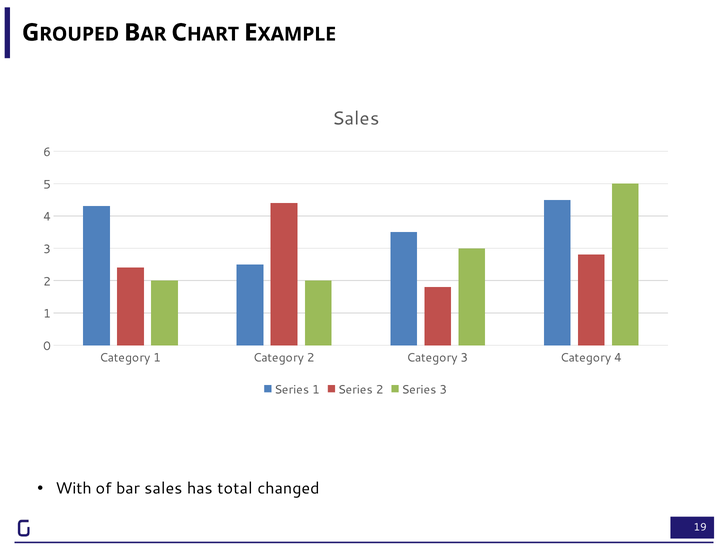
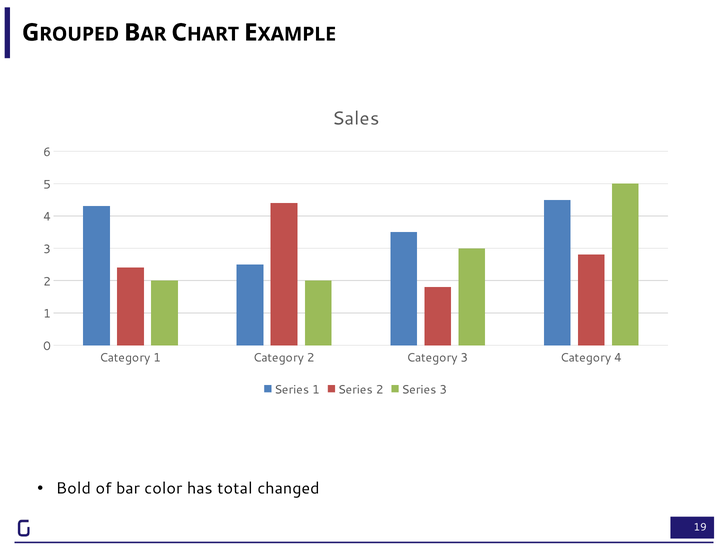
With: With -> Bold
bar sales: sales -> color
